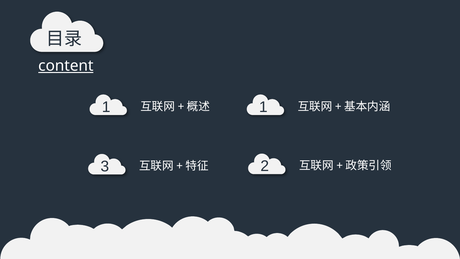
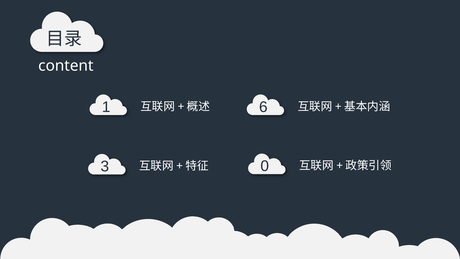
content underline: present -> none
1 1: 1 -> 6
2: 2 -> 0
